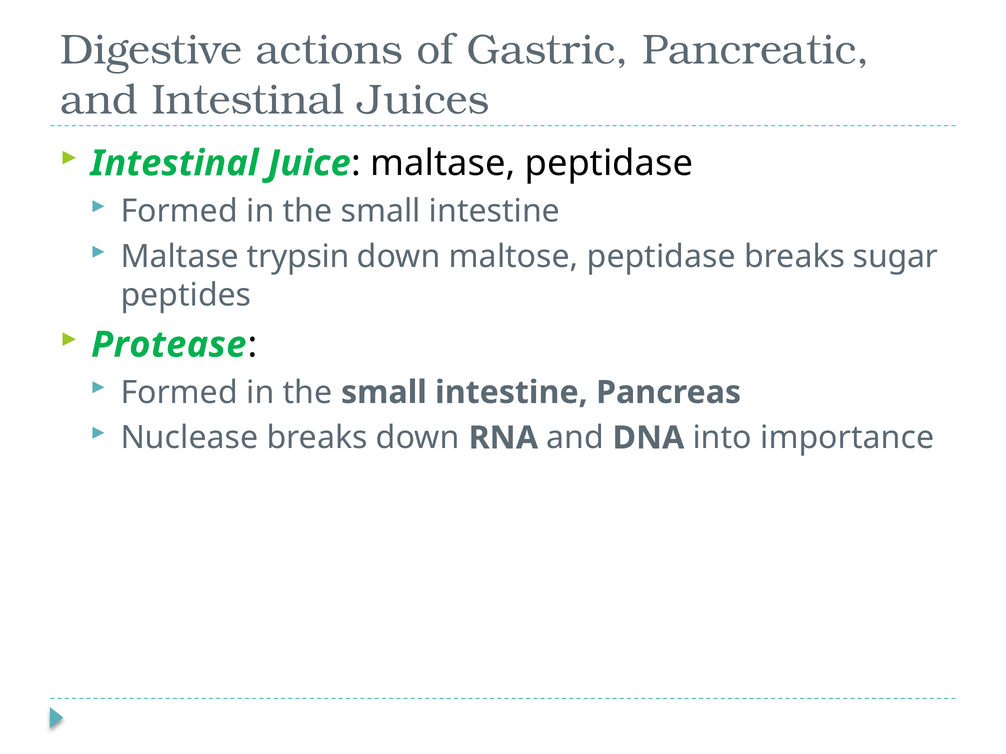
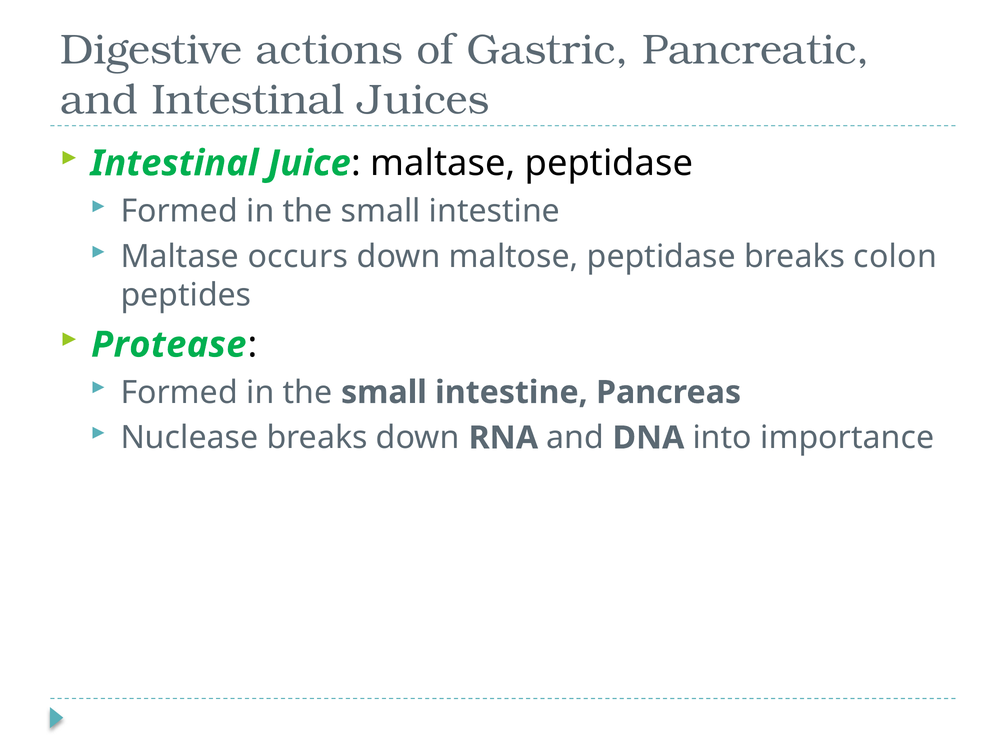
trypsin: trypsin -> occurs
sugar: sugar -> colon
